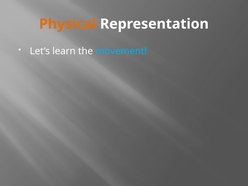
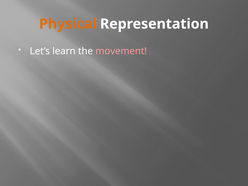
movement colour: light blue -> pink
